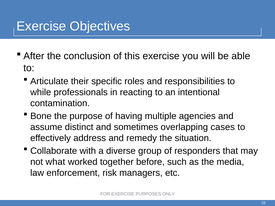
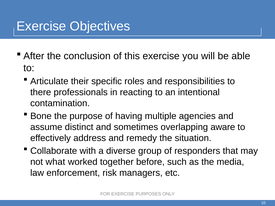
while: while -> there
cases: cases -> aware
